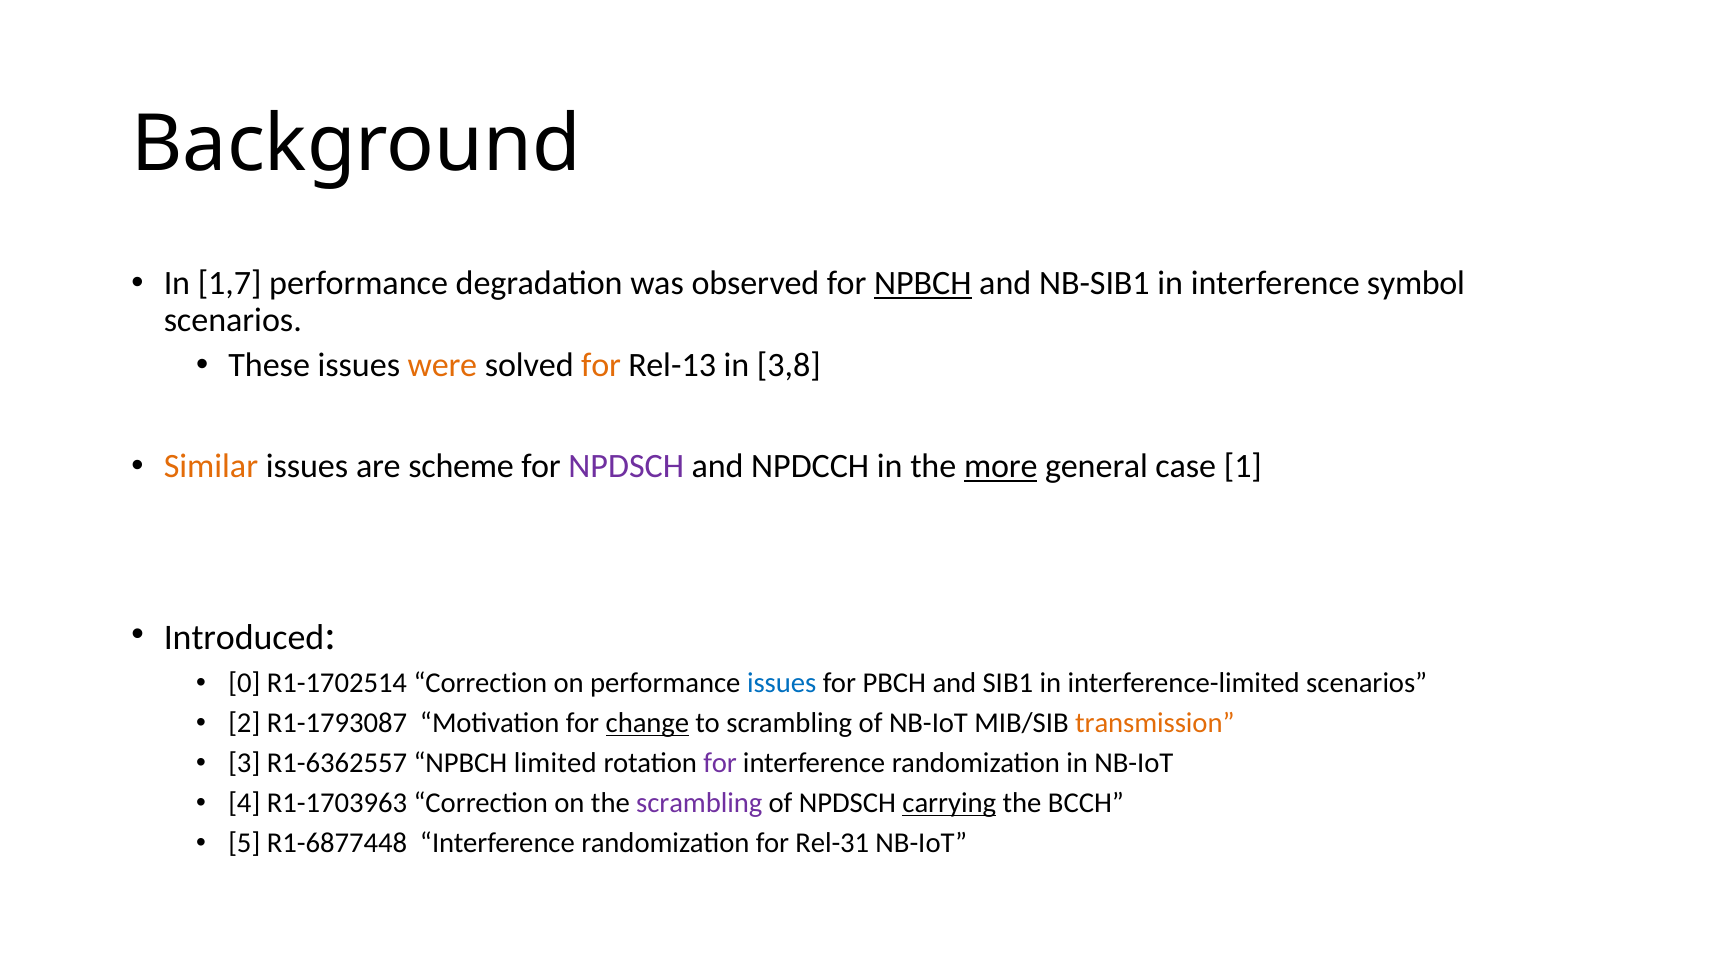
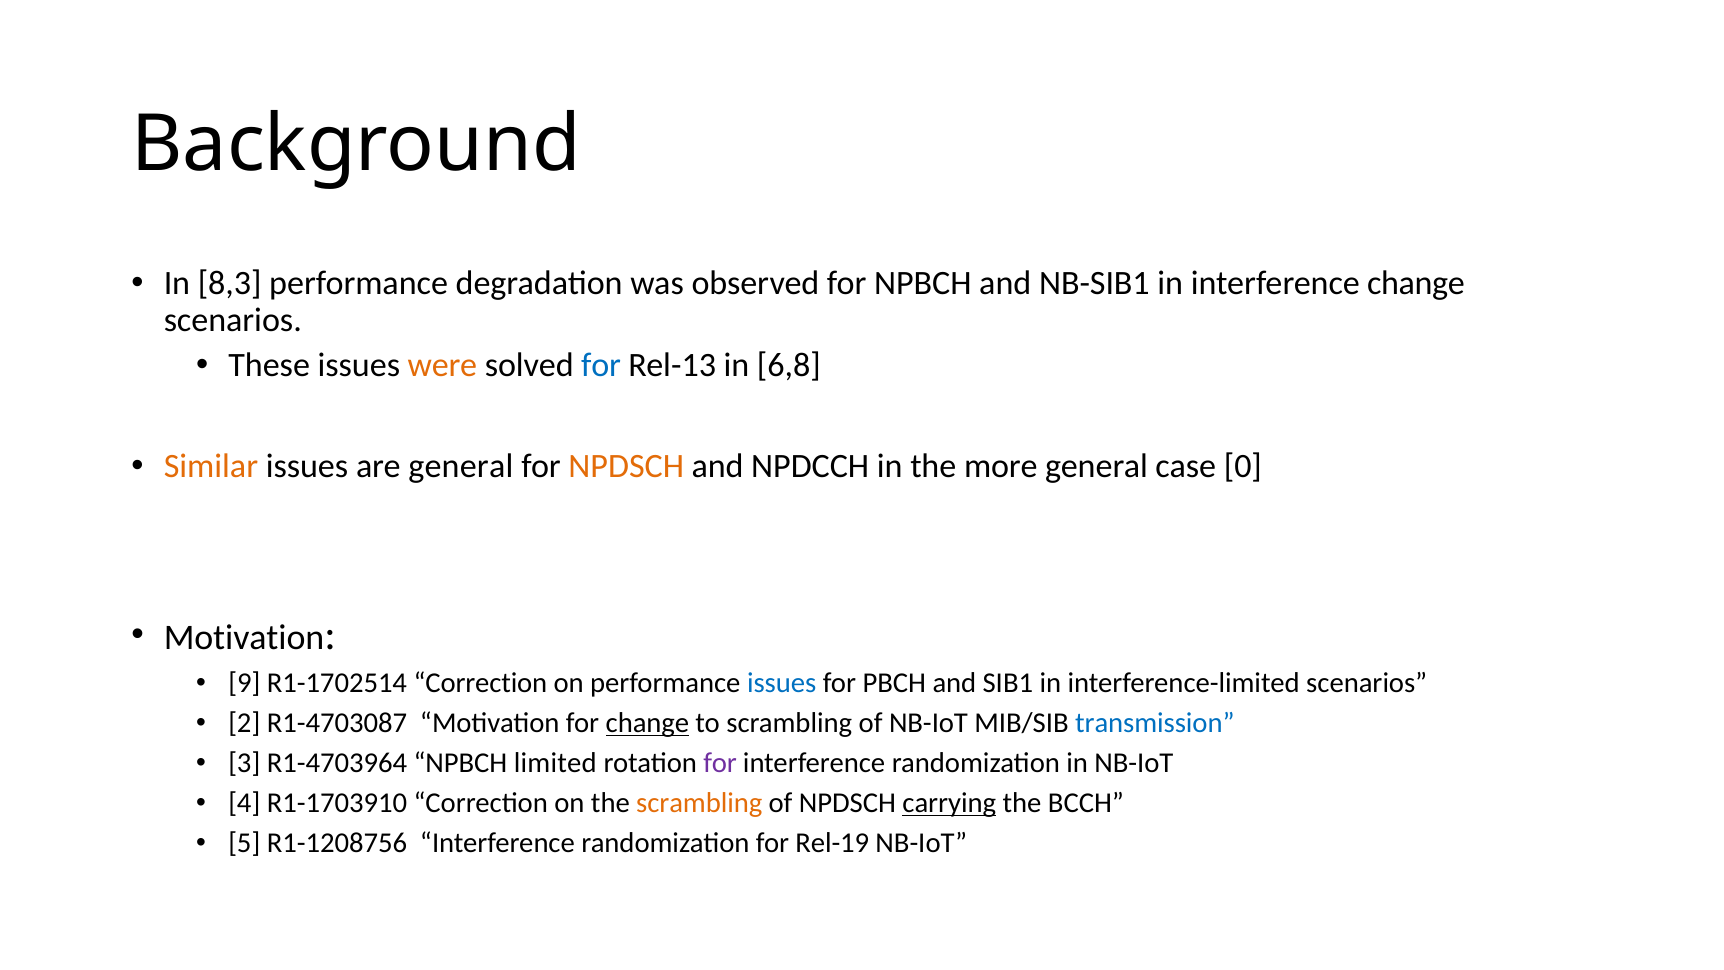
1,7: 1,7 -> 8,3
NPBCH at (923, 283) underline: present -> none
interference symbol: symbol -> change
for at (601, 365) colour: orange -> blue
3,8: 3,8 -> 6,8
are scheme: scheme -> general
NPDSCH at (626, 466) colour: purple -> orange
more underline: present -> none
1: 1 -> 0
Introduced at (244, 638): Introduced -> Motivation
0: 0 -> 9
R1-1793087: R1-1793087 -> R1-4703087
transmission colour: orange -> blue
R1-6362557: R1-6362557 -> R1-4703964
R1-1703963: R1-1703963 -> R1-1703910
scrambling at (699, 803) colour: purple -> orange
R1-6877448: R1-6877448 -> R1-1208756
Rel-31: Rel-31 -> Rel-19
